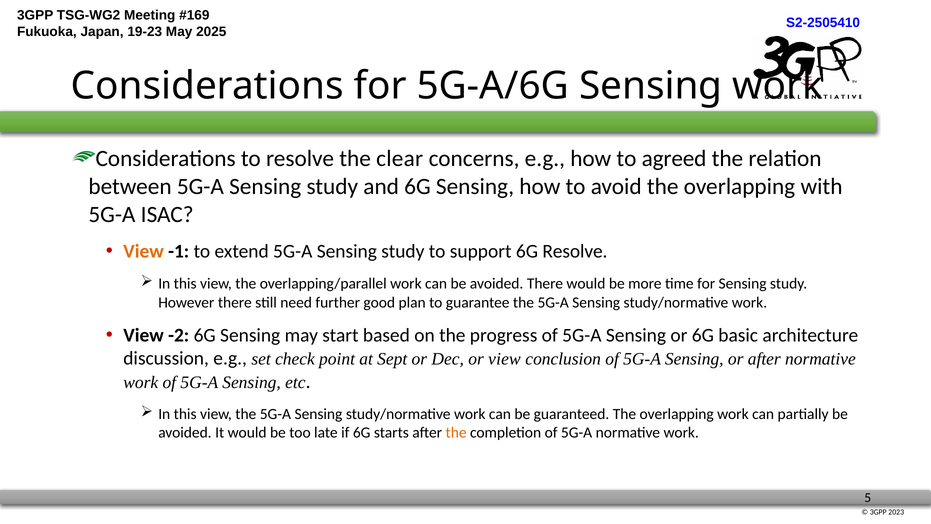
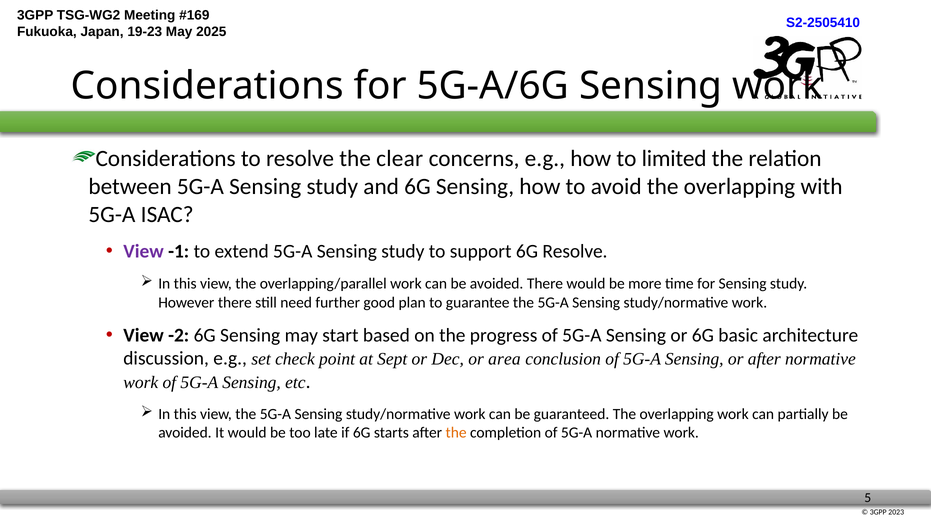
agreed: agreed -> limited
View at (144, 251) colour: orange -> purple
or view: view -> area
